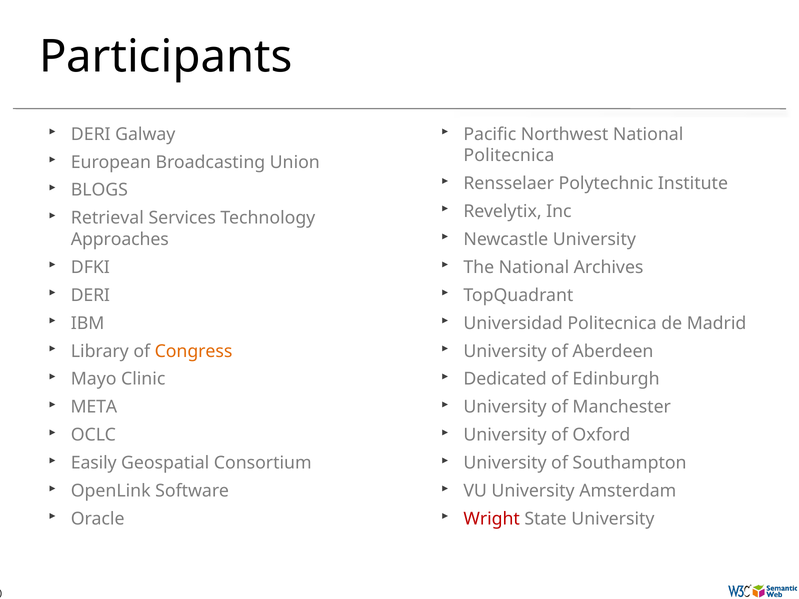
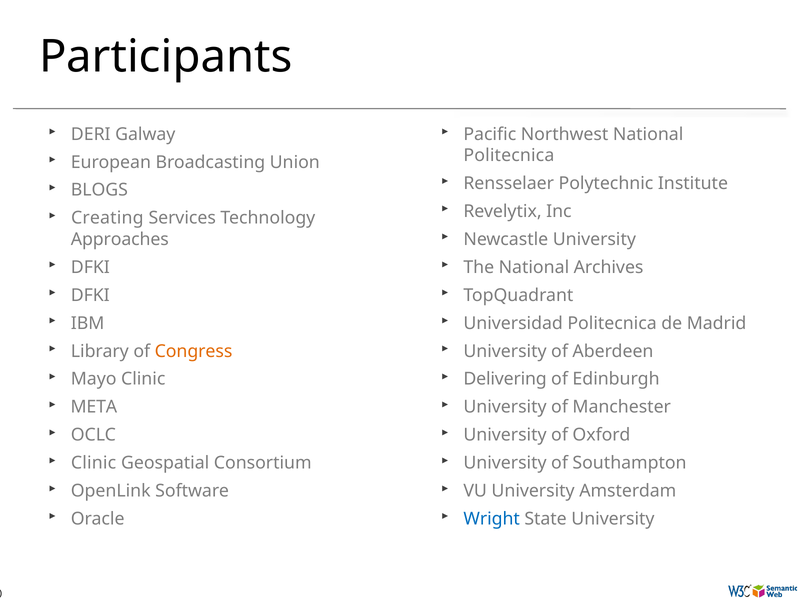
Retrieval: Retrieval -> Creating
DERI at (90, 295): DERI -> DFKI
Dedicated: Dedicated -> Delivering
Easily at (94, 463): Easily -> Clinic
Wright colour: red -> blue
